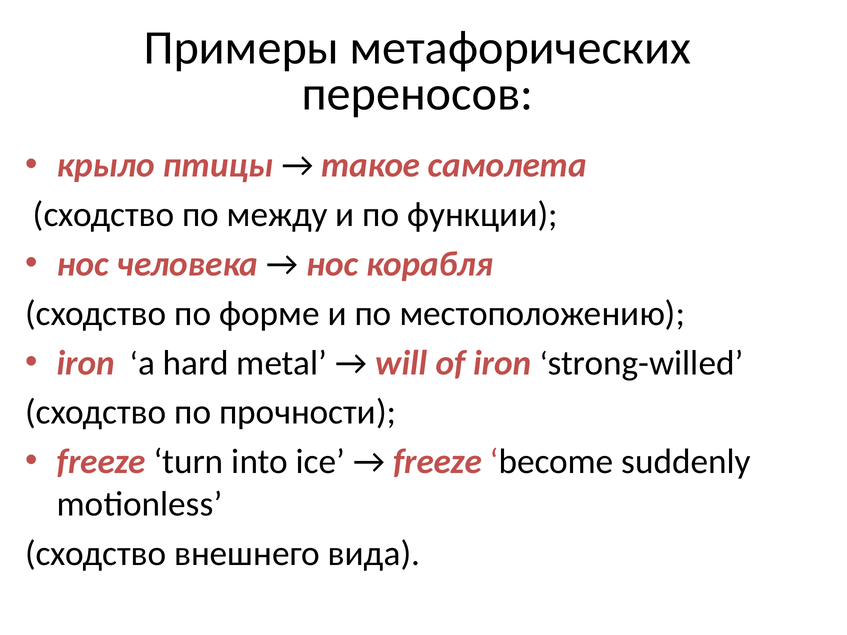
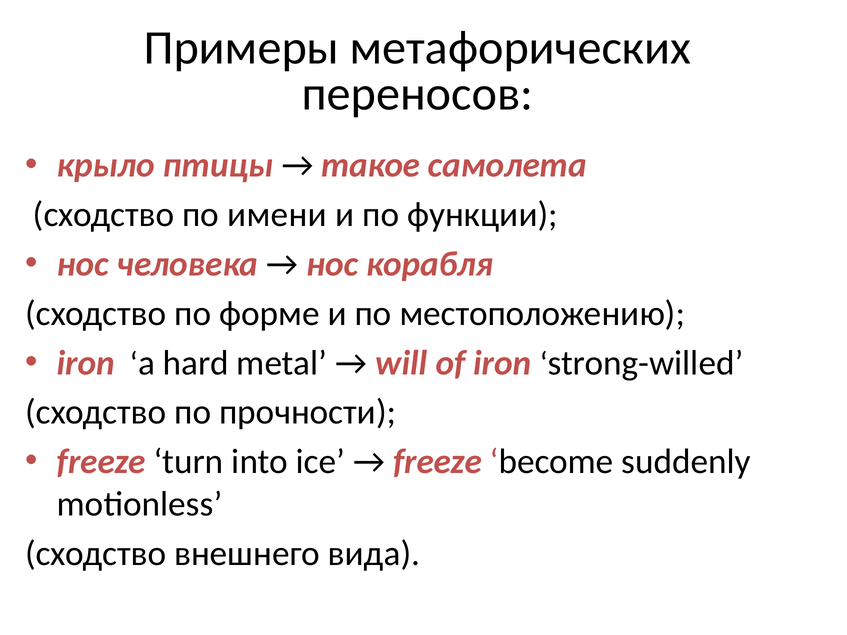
между: между -> имени
